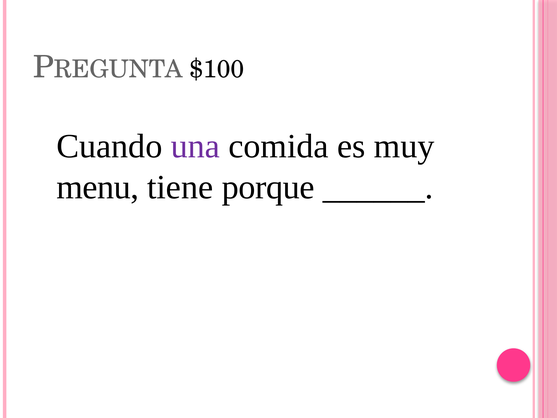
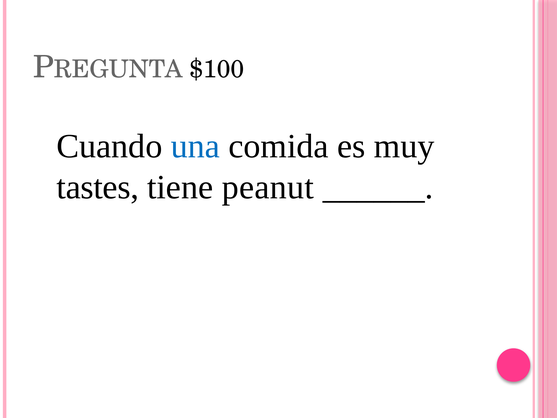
una colour: purple -> blue
menu: menu -> tastes
porque: porque -> peanut
